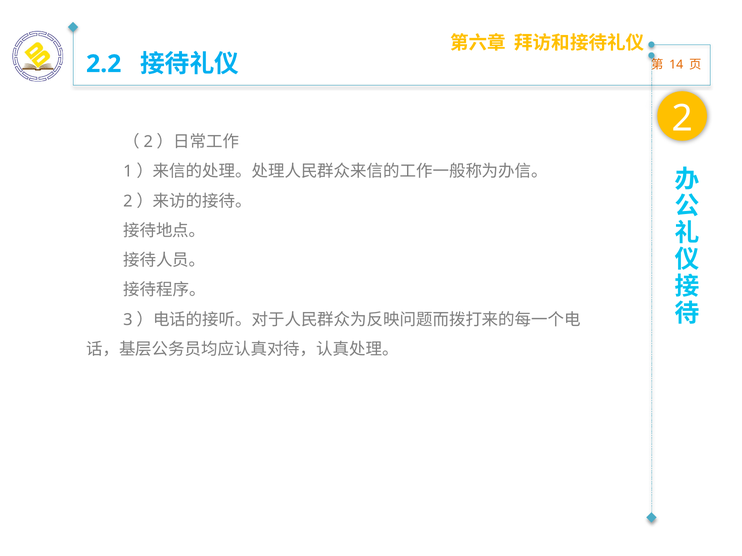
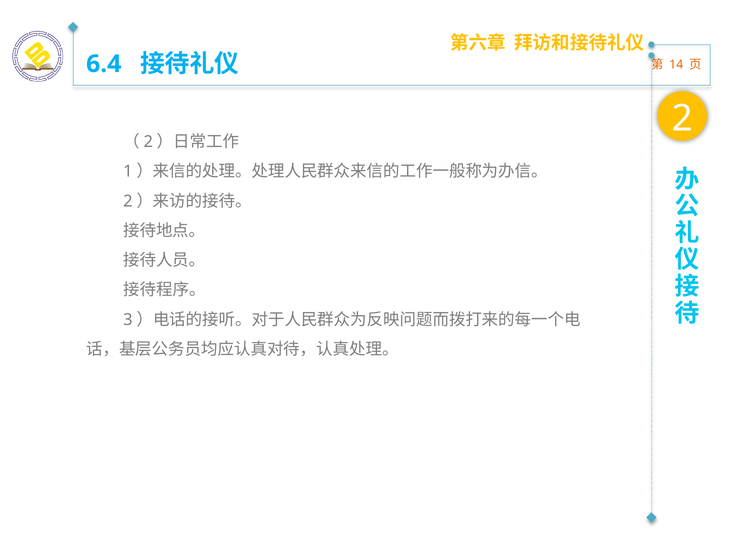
2.2: 2.2 -> 6.4
